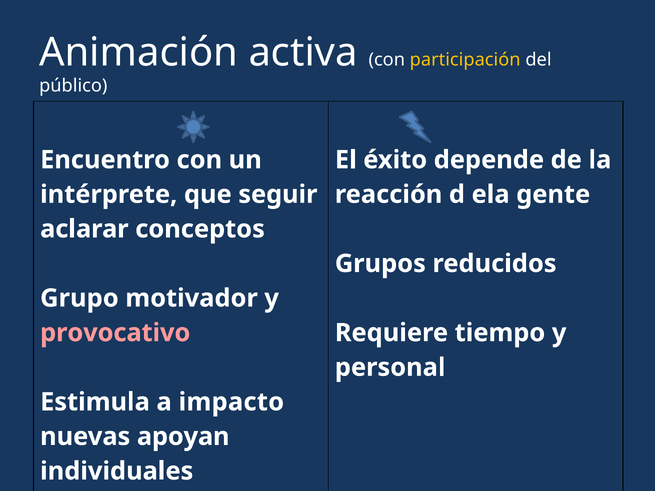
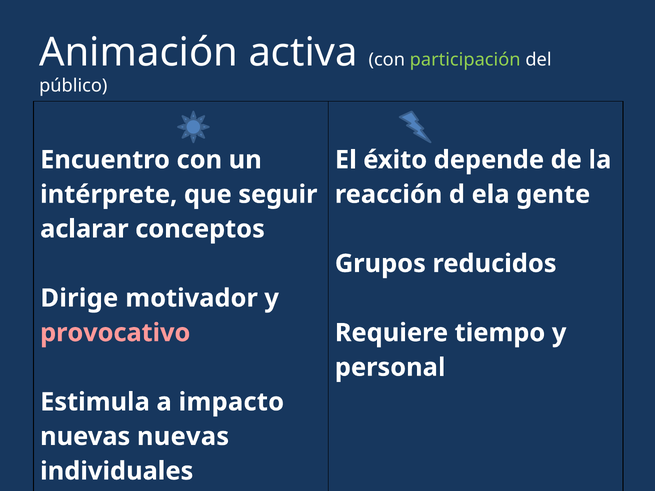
participación colour: yellow -> light green
Grupo: Grupo -> Dirige
nuevas apoyan: apoyan -> nuevas
